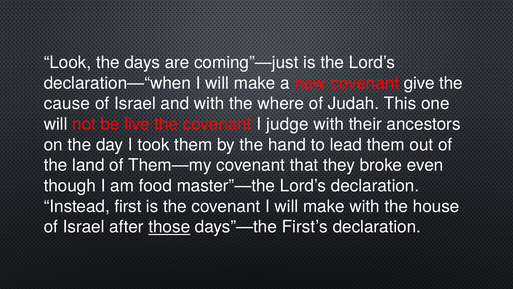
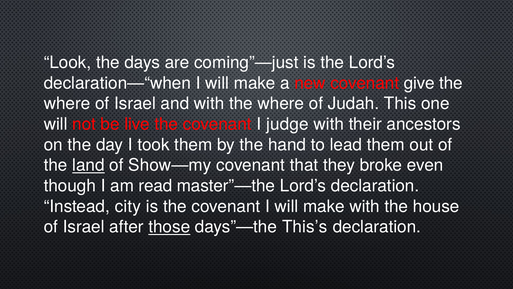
cause at (67, 103): cause -> where
land underline: none -> present
Them—my: Them—my -> Show—my
food: food -> read
first: first -> city
First’s: First’s -> This’s
